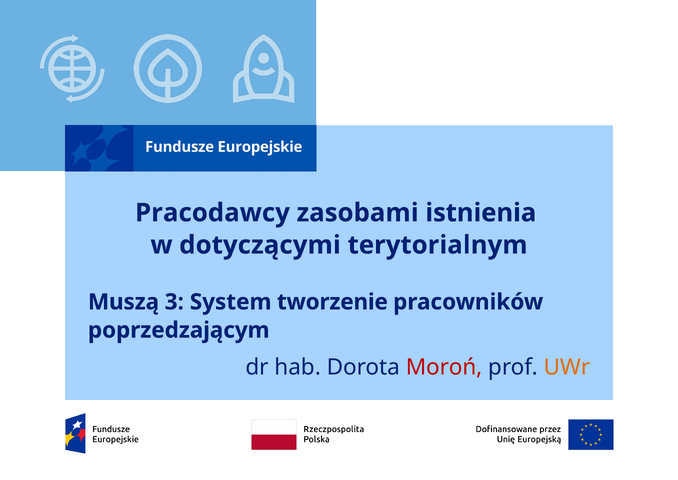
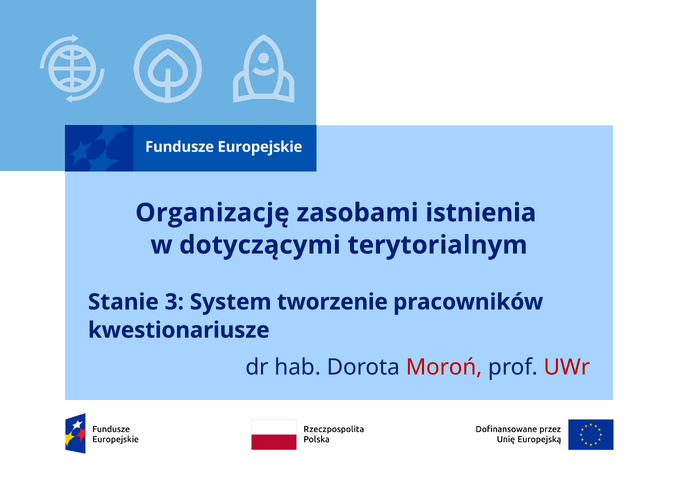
Pracodawcy: Pracodawcy -> Organizację
Muszą: Muszą -> Stanie
poprzedzającym: poprzedzającym -> kwestionariusze
UWr colour: orange -> red
